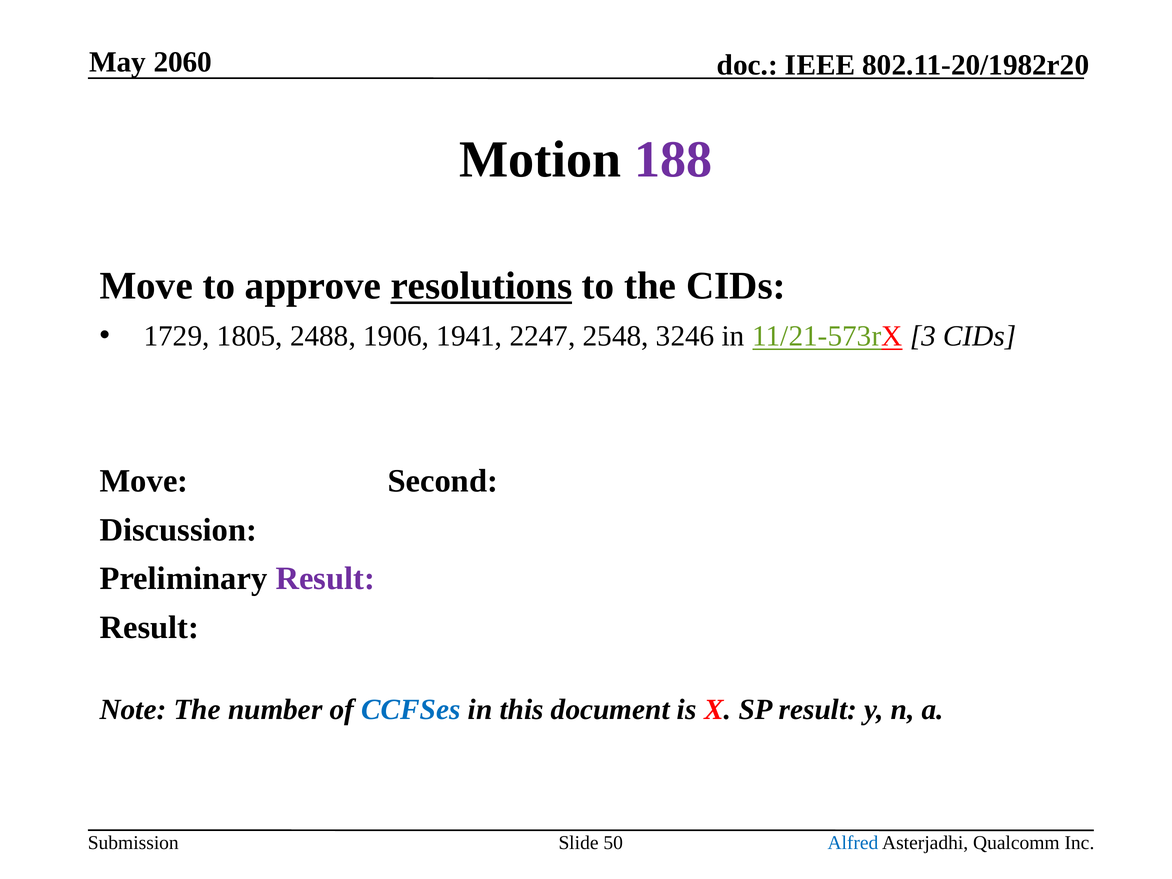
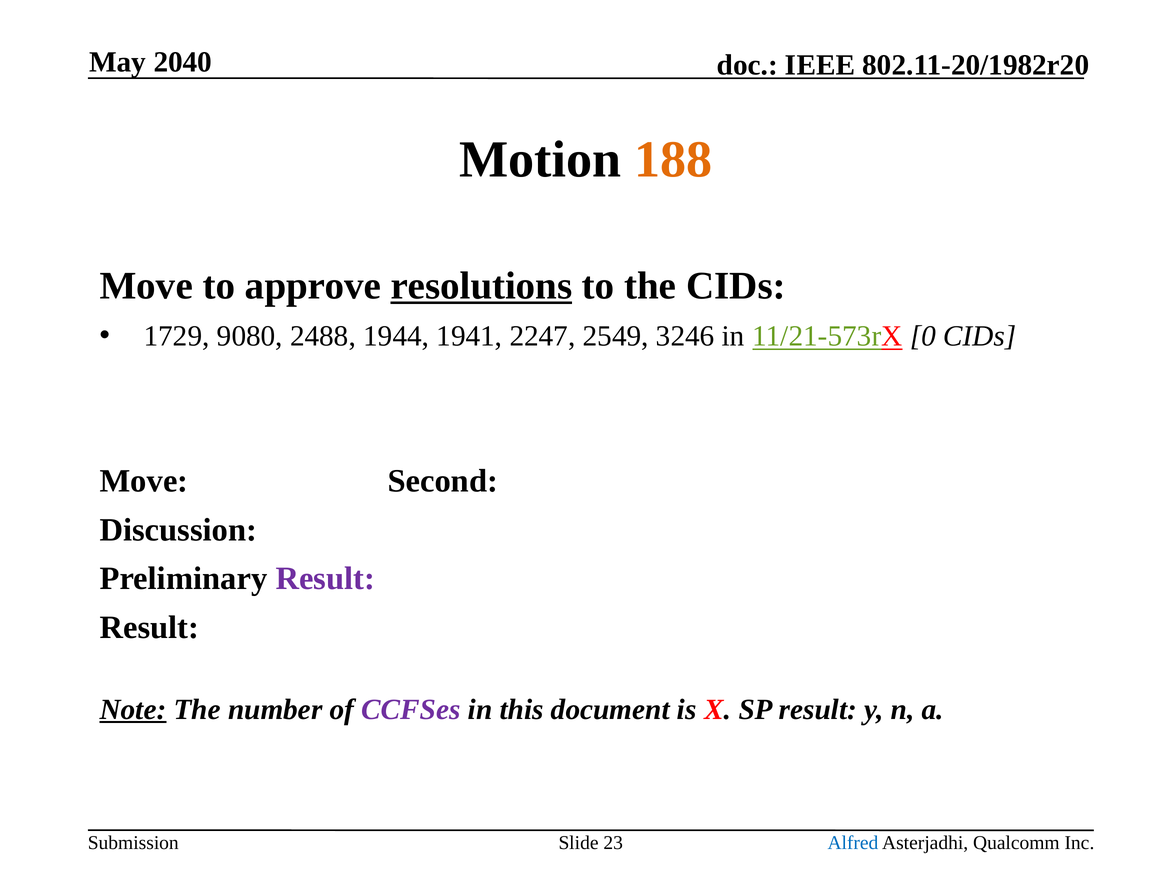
2060: 2060 -> 2040
188 colour: purple -> orange
1805: 1805 -> 9080
1906: 1906 -> 1944
2548: 2548 -> 2549
3: 3 -> 0
Note underline: none -> present
CCFSes colour: blue -> purple
50: 50 -> 23
